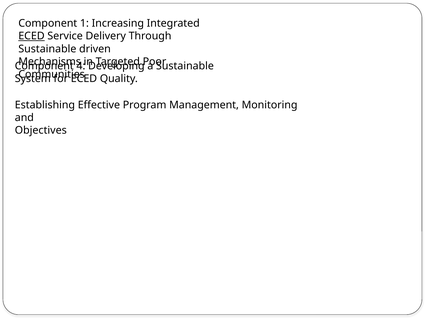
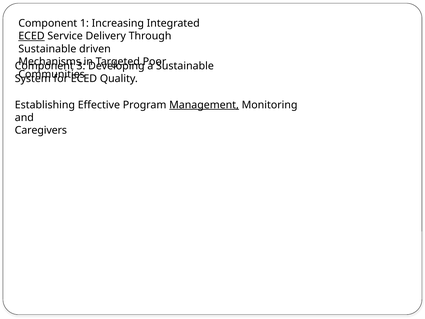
4: 4 -> 3
Management underline: none -> present
Objectives: Objectives -> Caregivers
